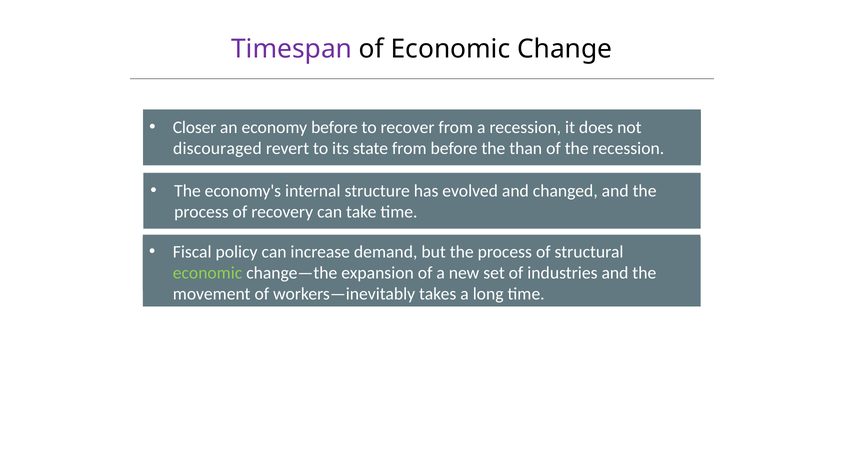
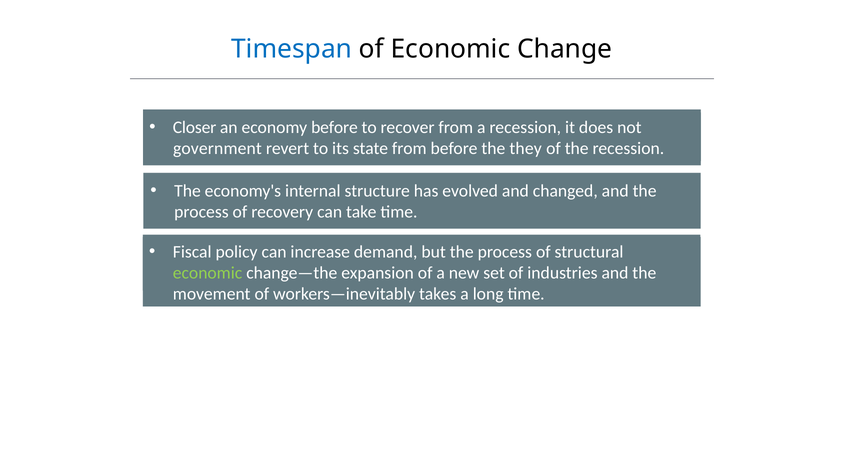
Timespan colour: purple -> blue
discouraged: discouraged -> government
than: than -> they
